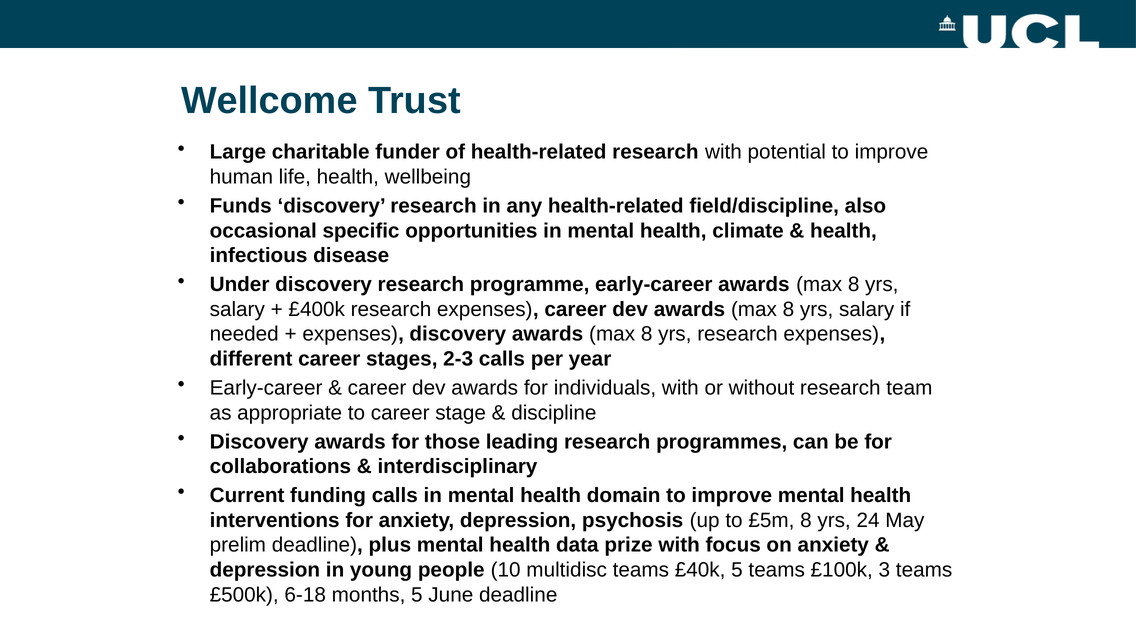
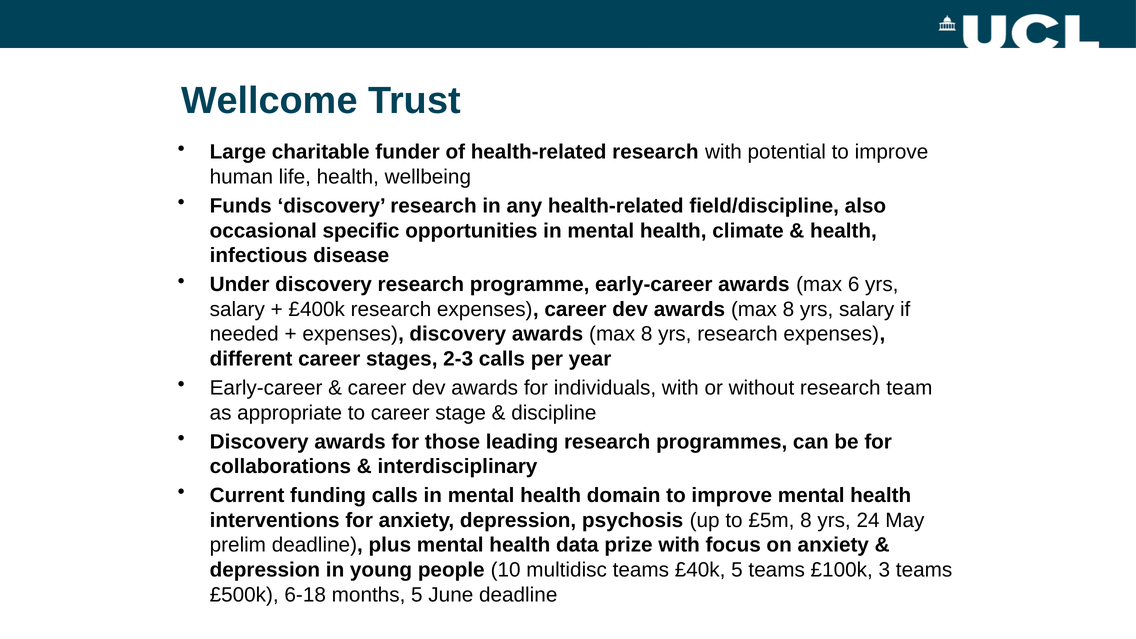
early-career awards max 8: 8 -> 6
